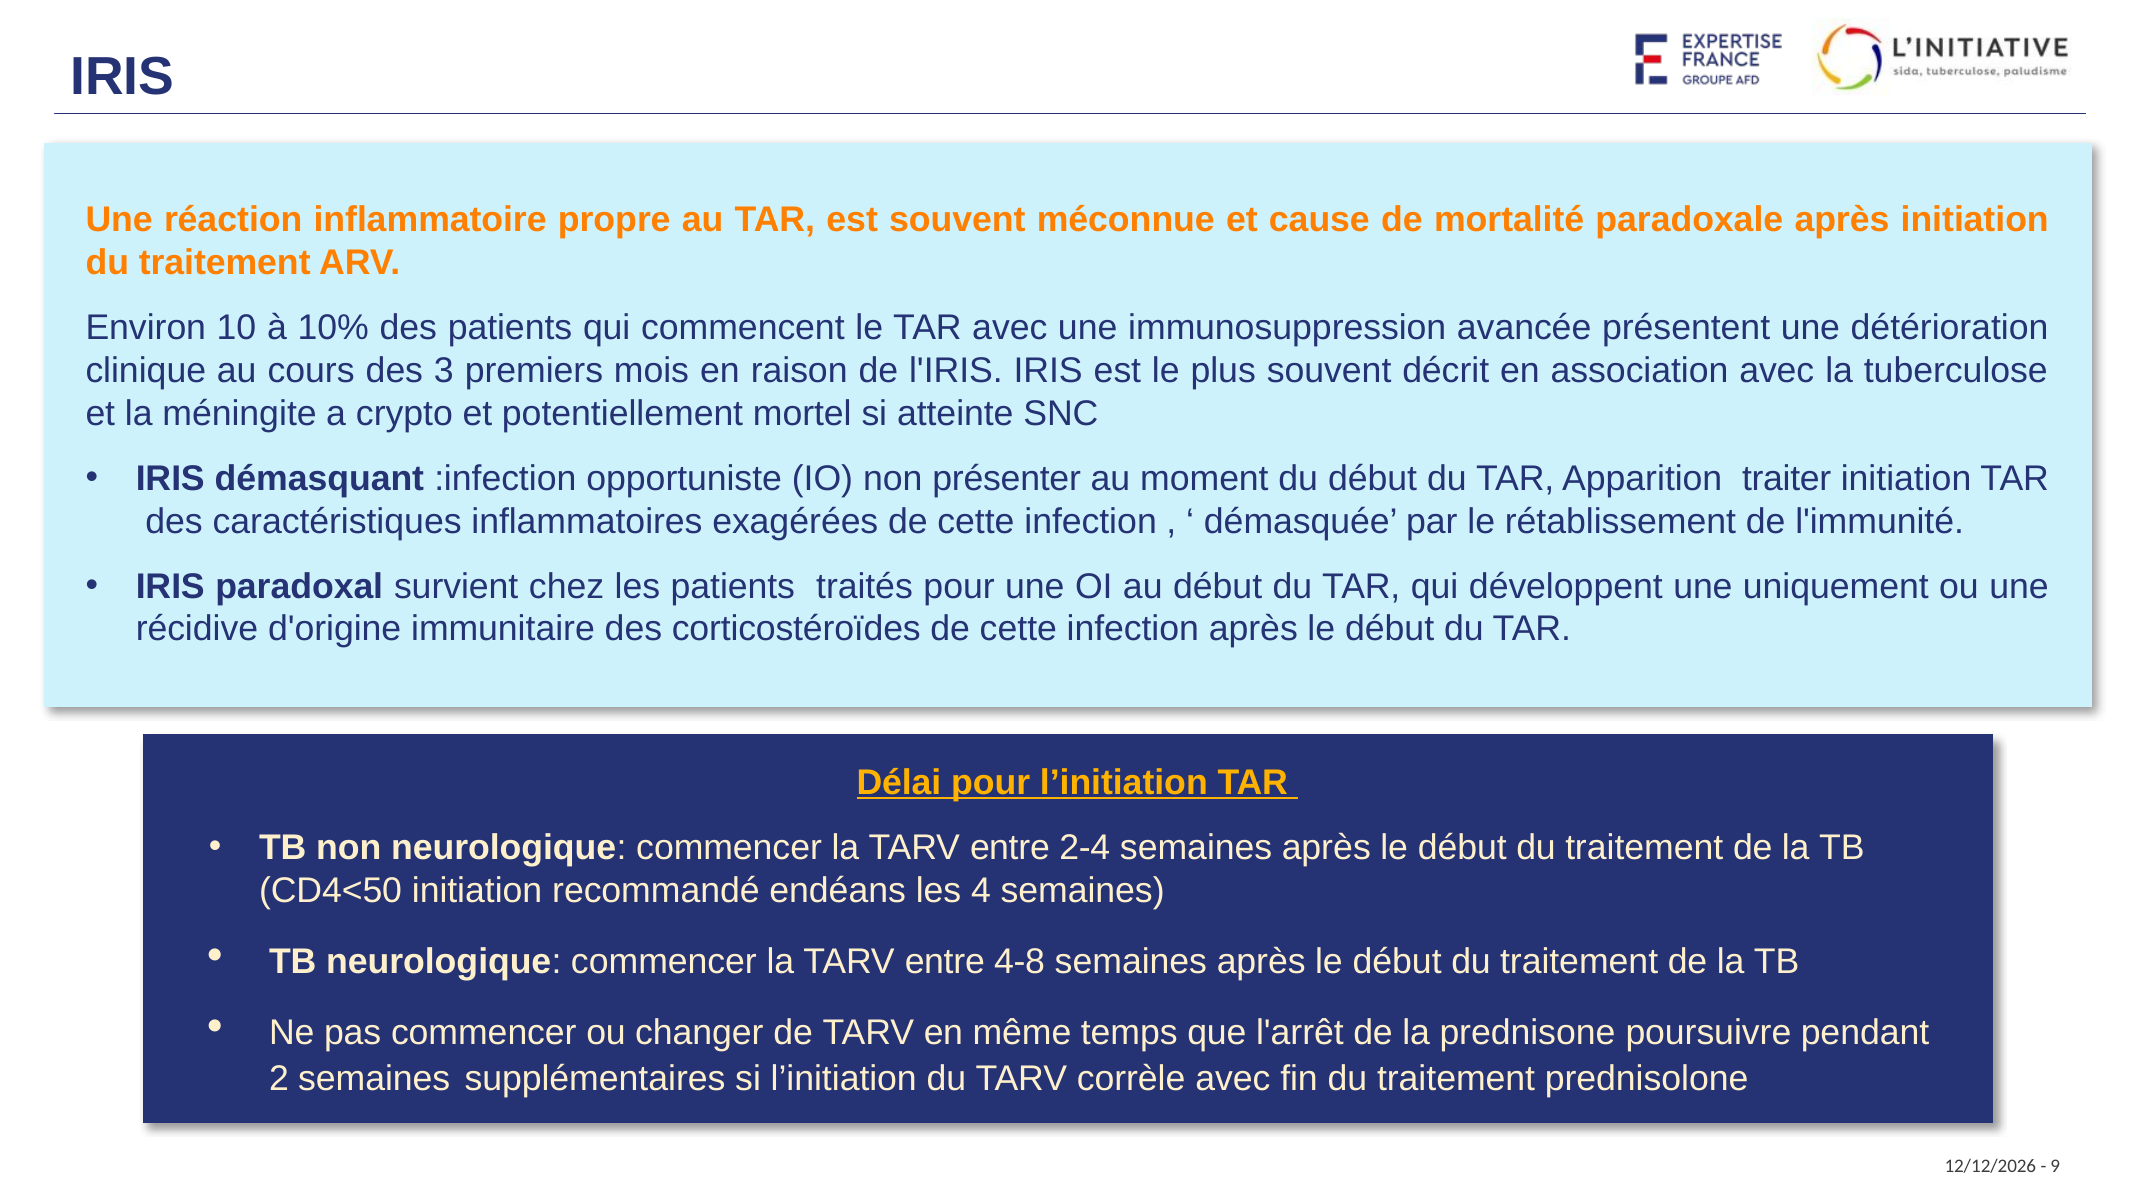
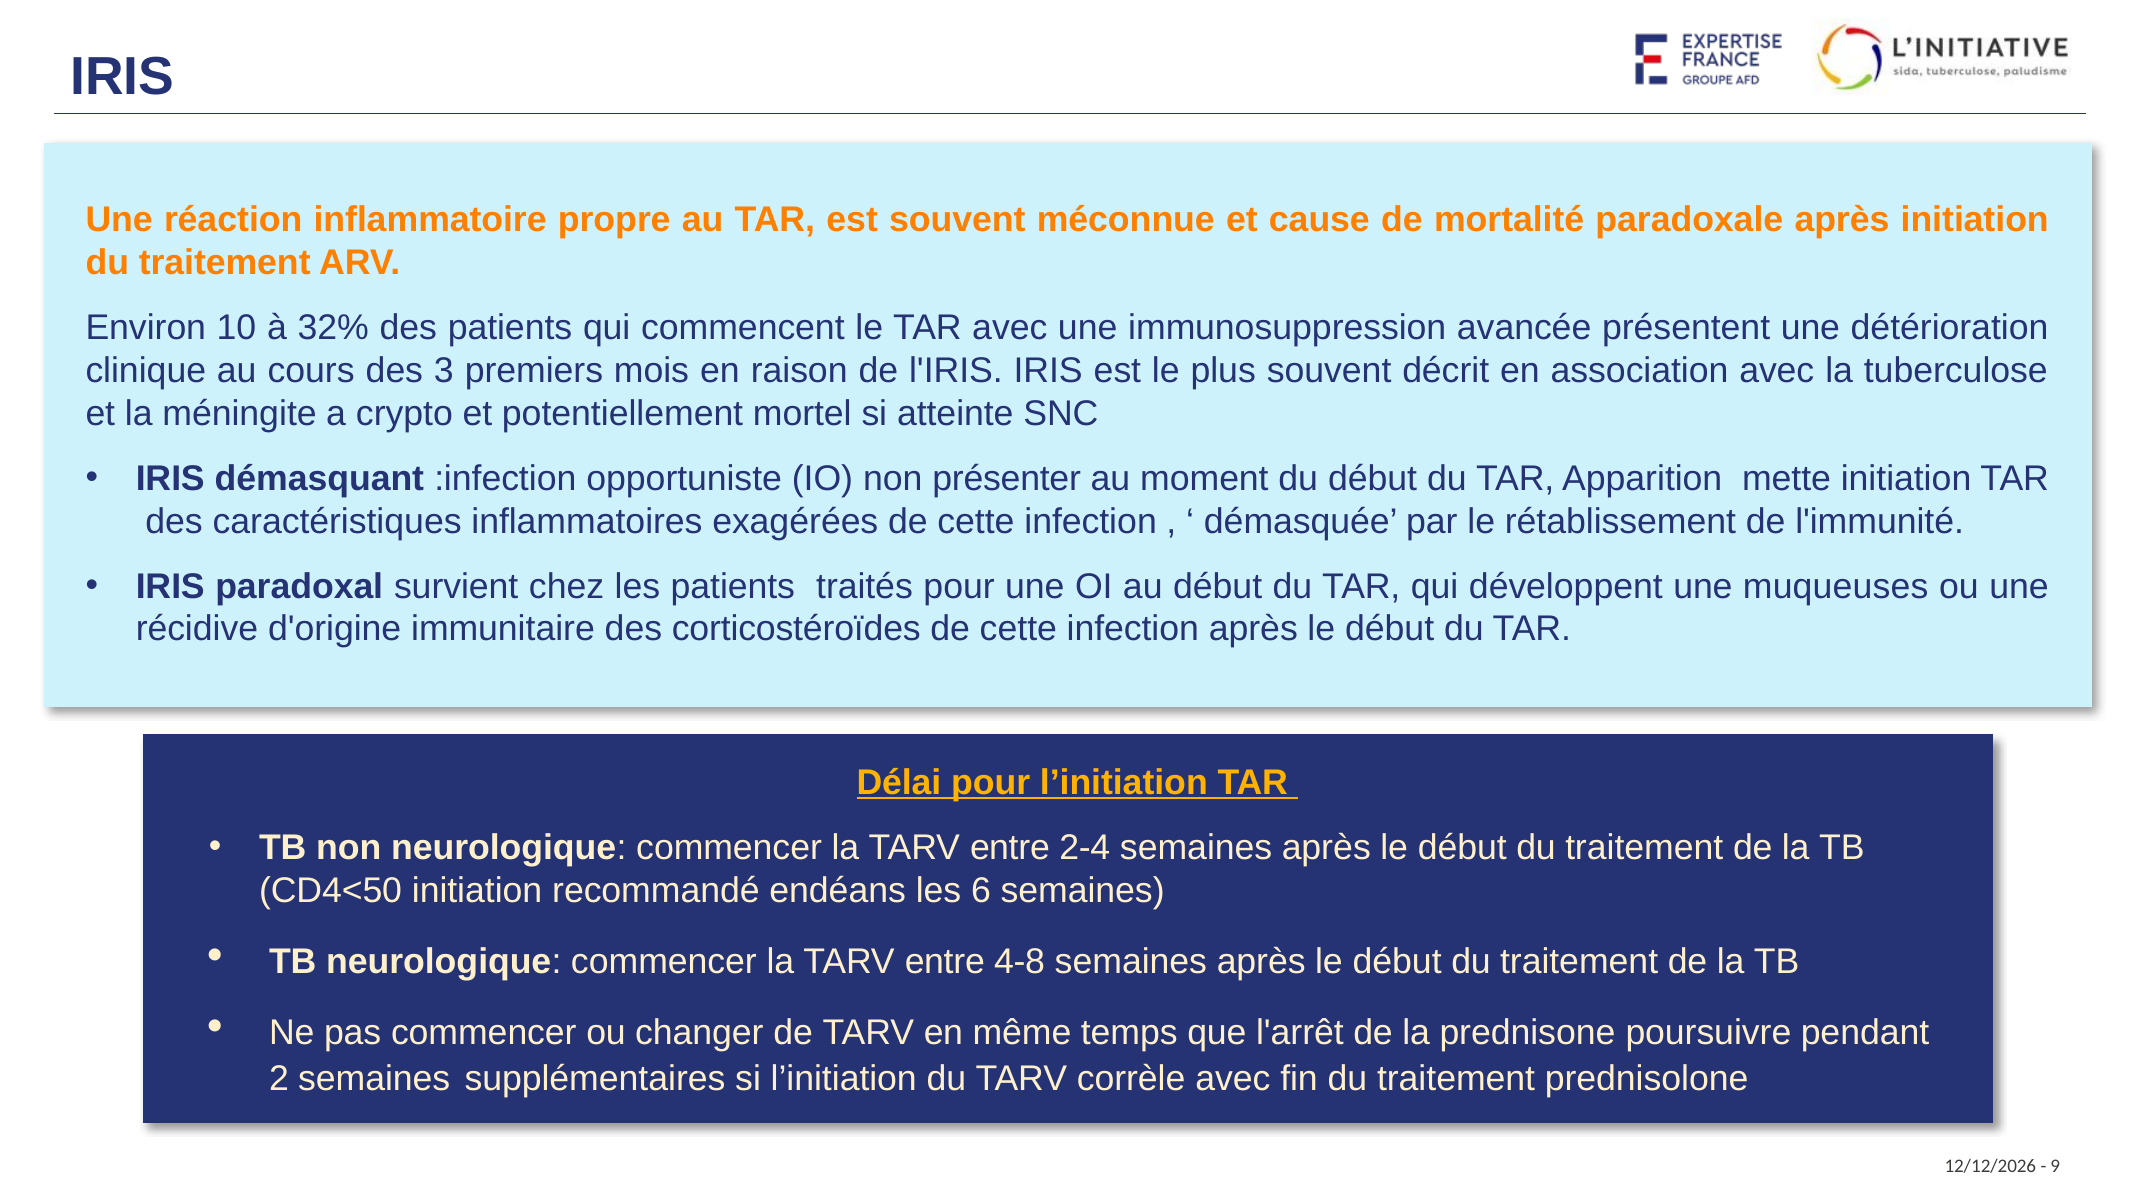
10%: 10% -> 32%
traiter: traiter -> mette
uniquement: uniquement -> muqueuses
4: 4 -> 6
